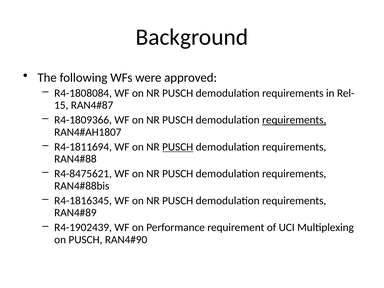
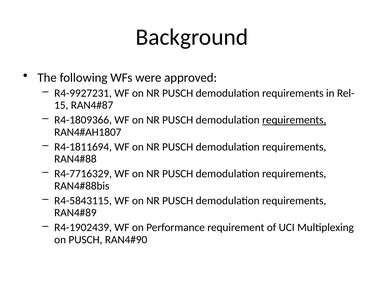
R4-1808084: R4-1808084 -> R4-9927231
PUSCH at (178, 147) underline: present -> none
R4-8475621: R4-8475621 -> R4-7716329
R4-1816345: R4-1816345 -> R4-5843115
